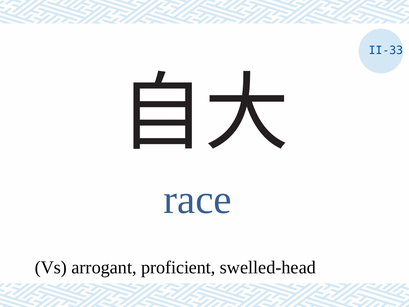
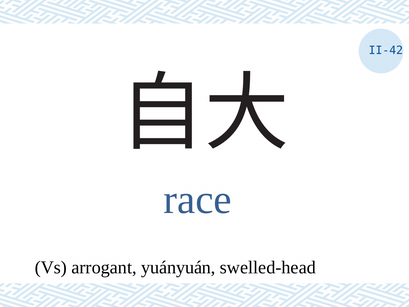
II-33: II-33 -> II-42
proficient: proficient -> yuányuán
